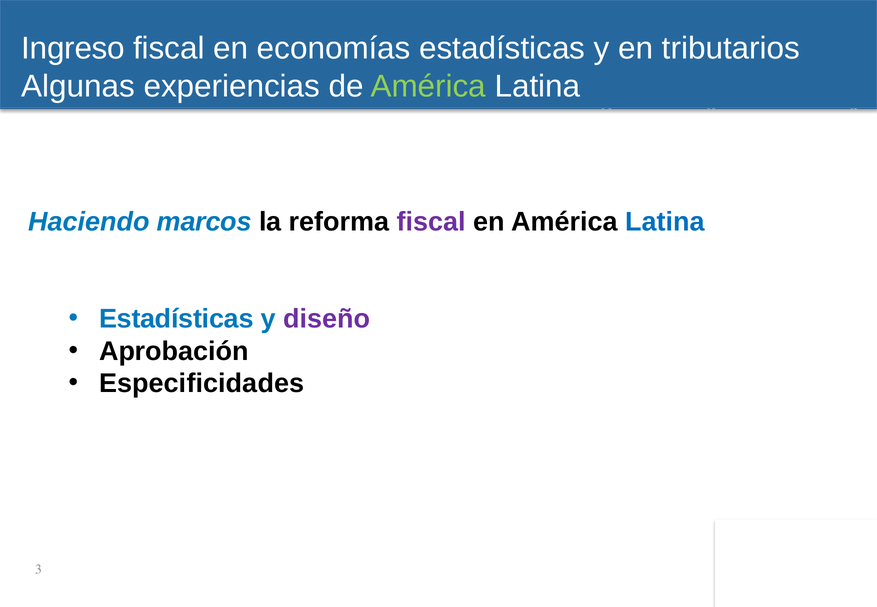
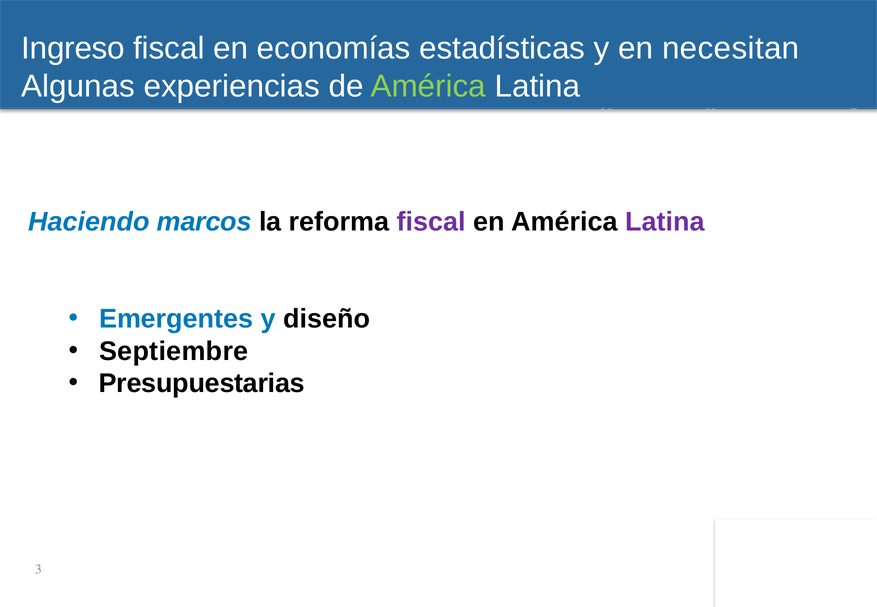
tributarios: tributarios -> necesitan
Latina at (665, 222) colour: blue -> purple
Estadísticas at (176, 319): Estadísticas -> Emergentes
diseño colour: purple -> black
Aprobación: Aprobación -> Septiembre
Especificidades: Especificidades -> Presupuestarias
